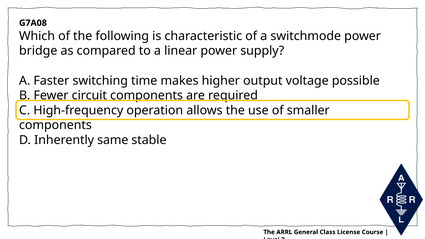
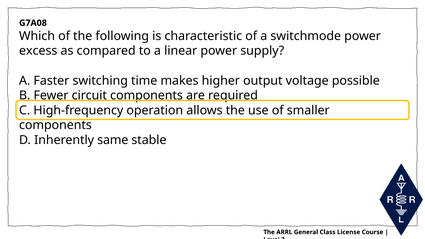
bridge: bridge -> excess
